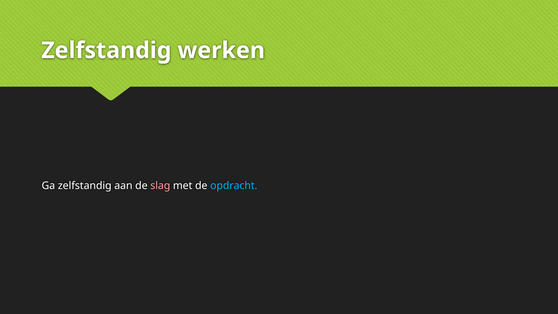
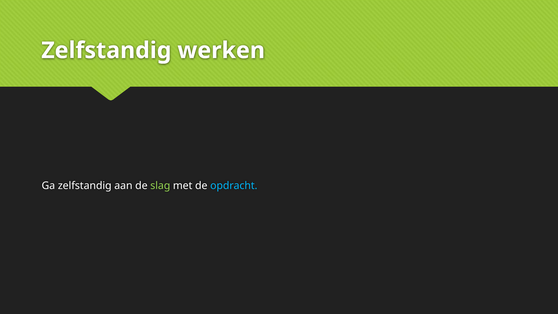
slag colour: pink -> light green
